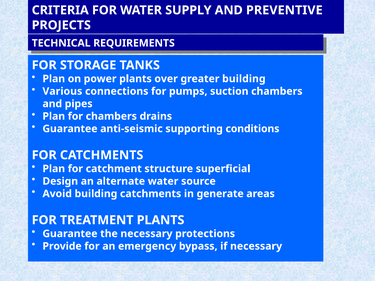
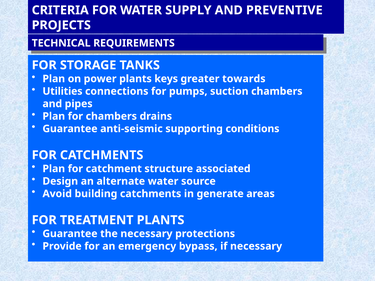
over: over -> keys
greater building: building -> towards
Various: Various -> Utilities
superficial: superficial -> associated
